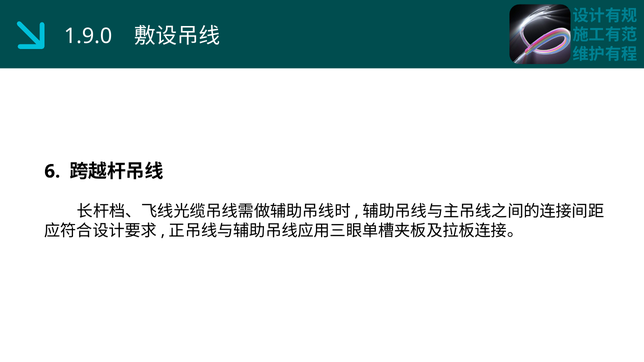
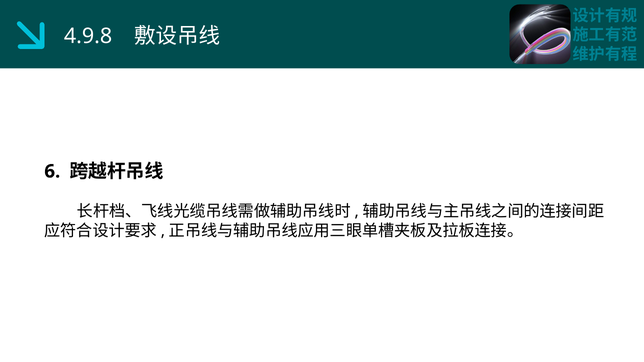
1.9.0: 1.9.0 -> 4.9.8
